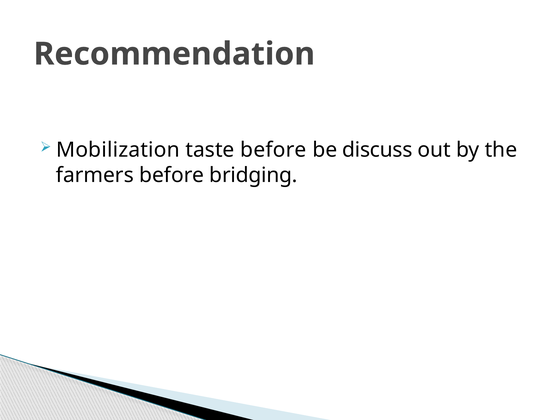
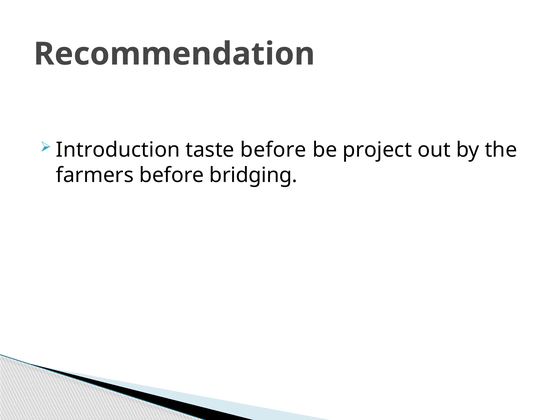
Mobilization: Mobilization -> Introduction
discuss: discuss -> project
